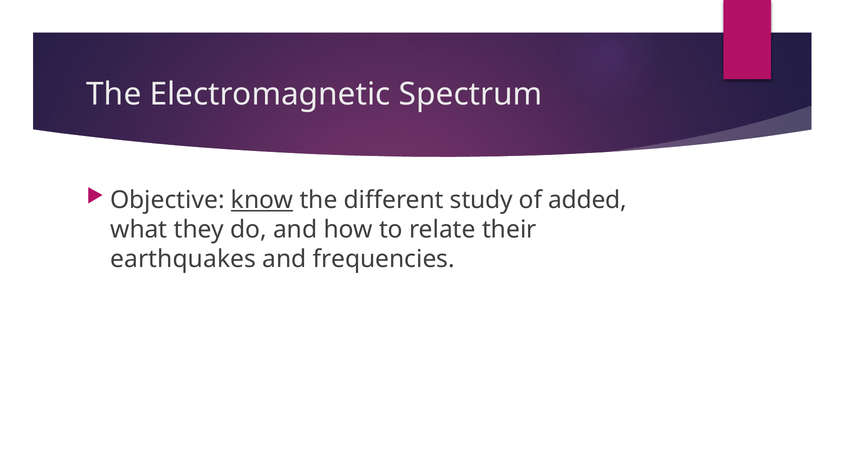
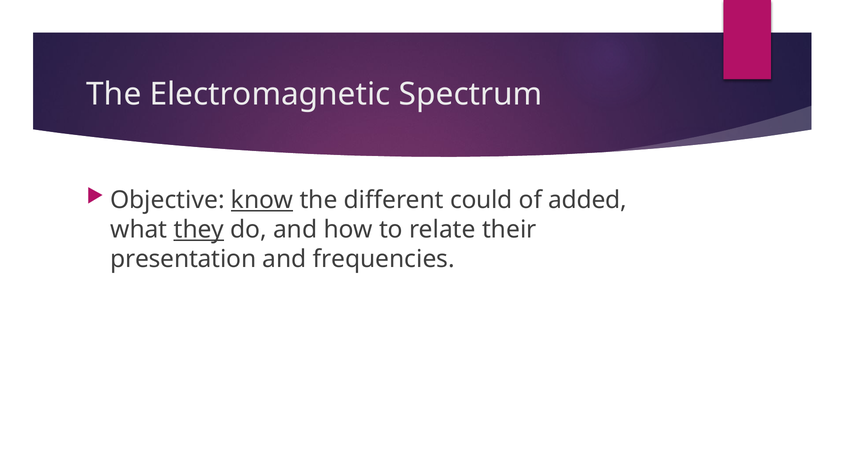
study: study -> could
they underline: none -> present
earthquakes: earthquakes -> presentation
